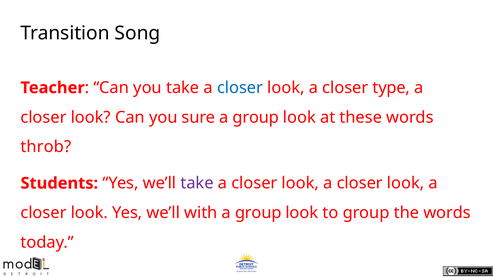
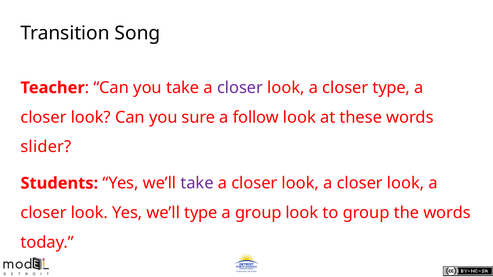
closer at (240, 88) colour: blue -> purple
group at (256, 117): group -> follow
throb: throb -> slider
we’ll with: with -> type
